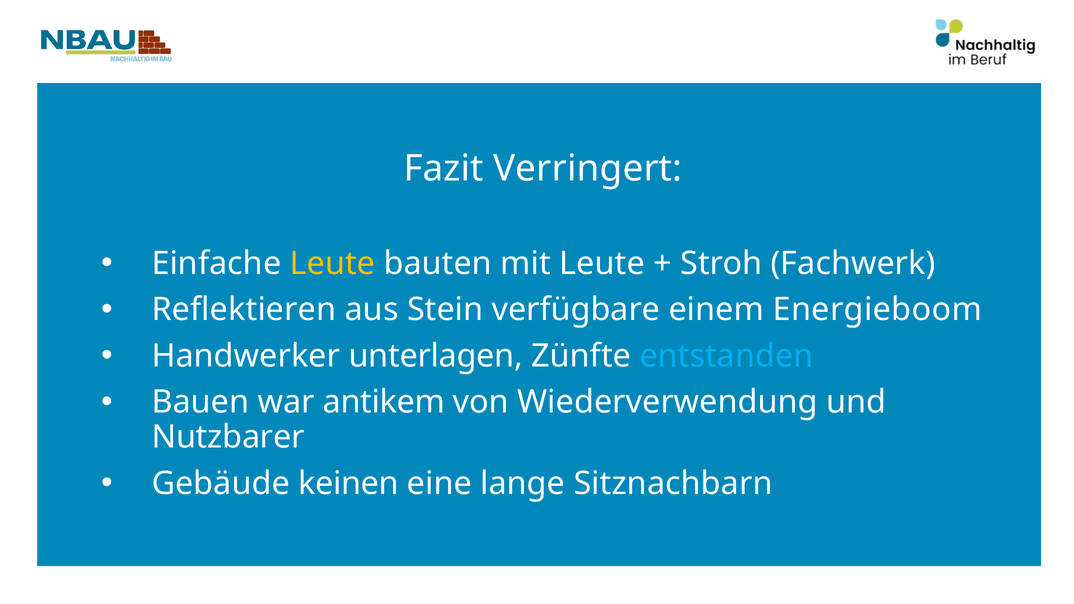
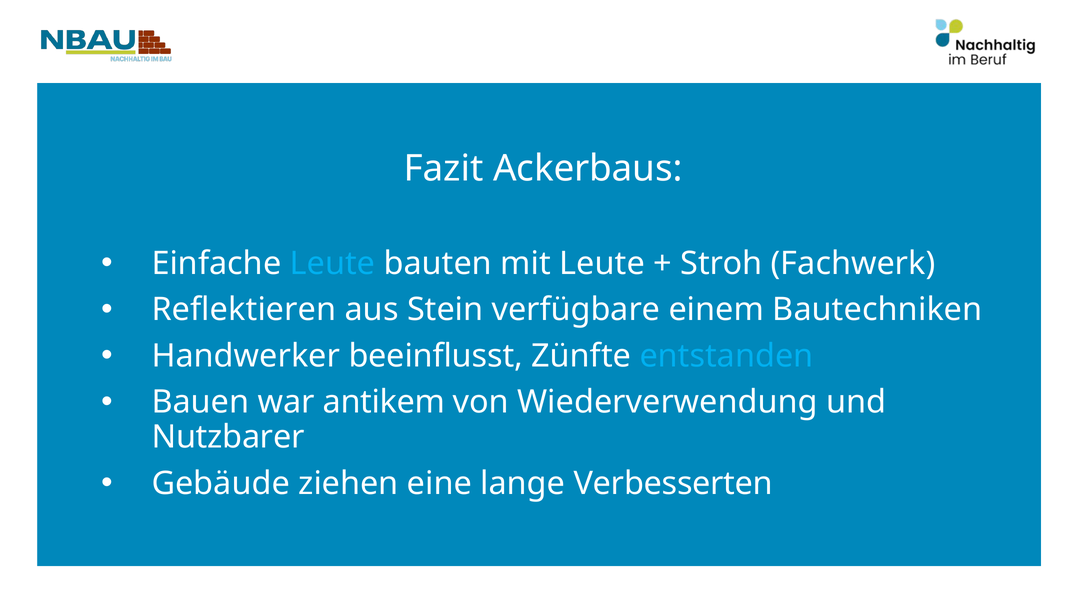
Verringert: Verringert -> Ackerbaus
Leute at (332, 264) colour: yellow -> light blue
Energieboom: Energieboom -> Bautechniken
unterlagen: unterlagen -> beeinflusst
keinen: keinen -> ziehen
Sitznachbarn: Sitznachbarn -> Verbesserten
